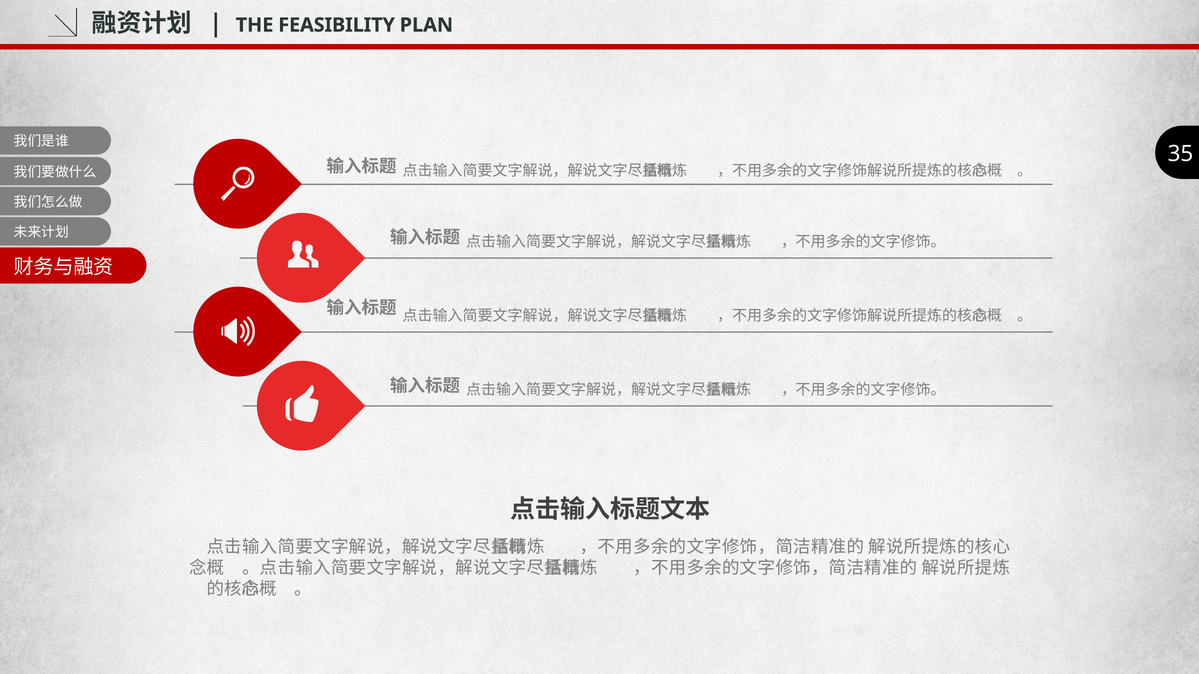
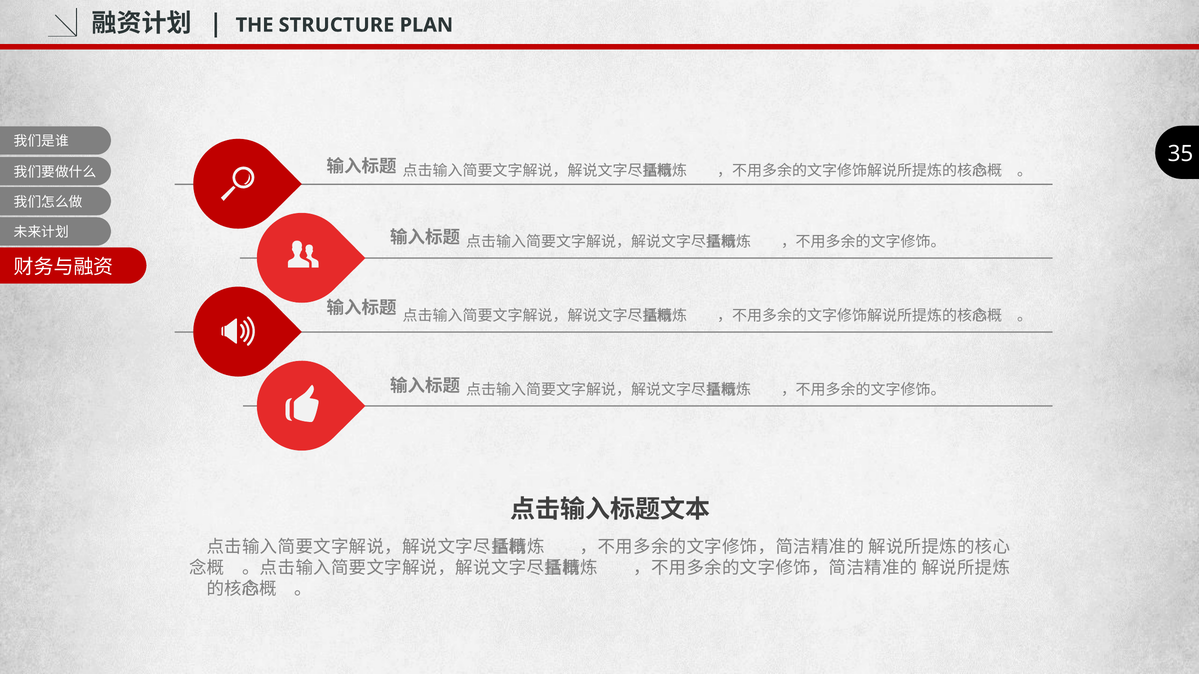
FEASIBILITY: FEASIBILITY -> STRUCTURE
